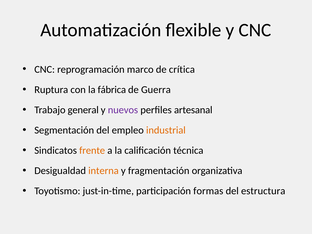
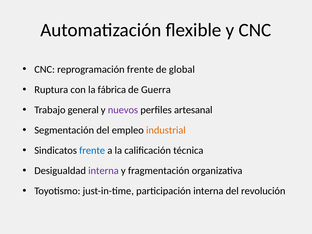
reprogramación marco: marco -> frente
crítica: crítica -> global
frente at (92, 150) colour: orange -> blue
interna at (103, 171) colour: orange -> purple
participación formas: formas -> interna
estructura: estructura -> revolución
